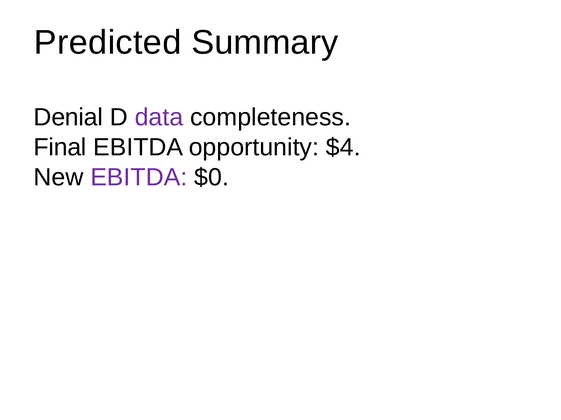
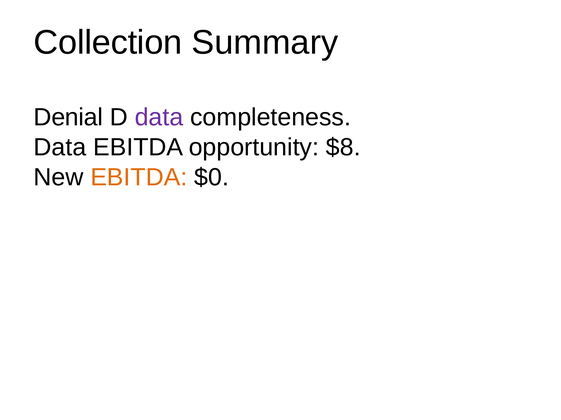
Predicted: Predicted -> Collection
Final at (60, 148): Final -> Data
$4: $4 -> $8
EBITDA at (139, 177) colour: purple -> orange
